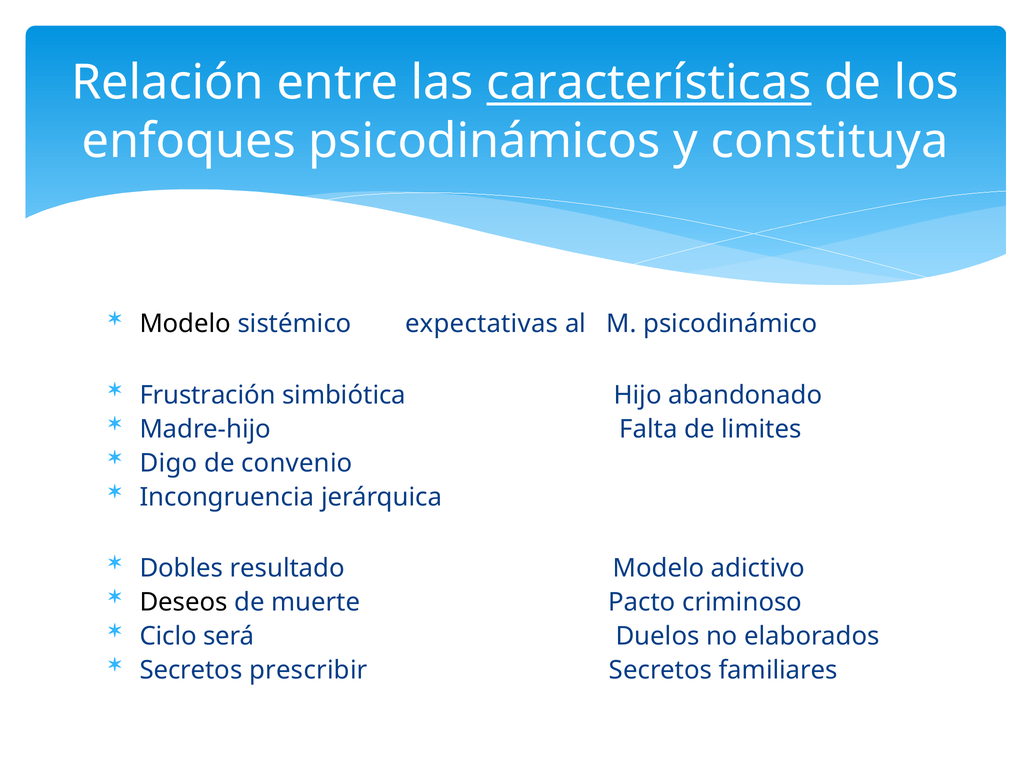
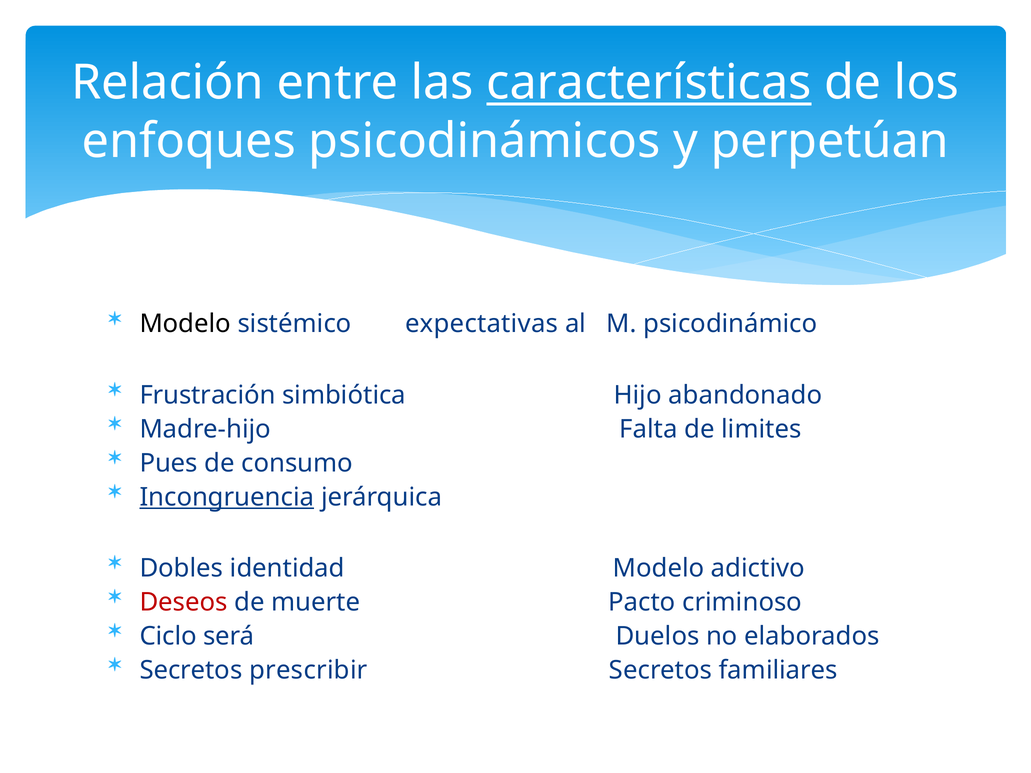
constituya: constituya -> perpetúan
Digo: Digo -> Pues
convenio: convenio -> consumo
Incongruencia underline: none -> present
resultado: resultado -> identidad
Deseos colour: black -> red
